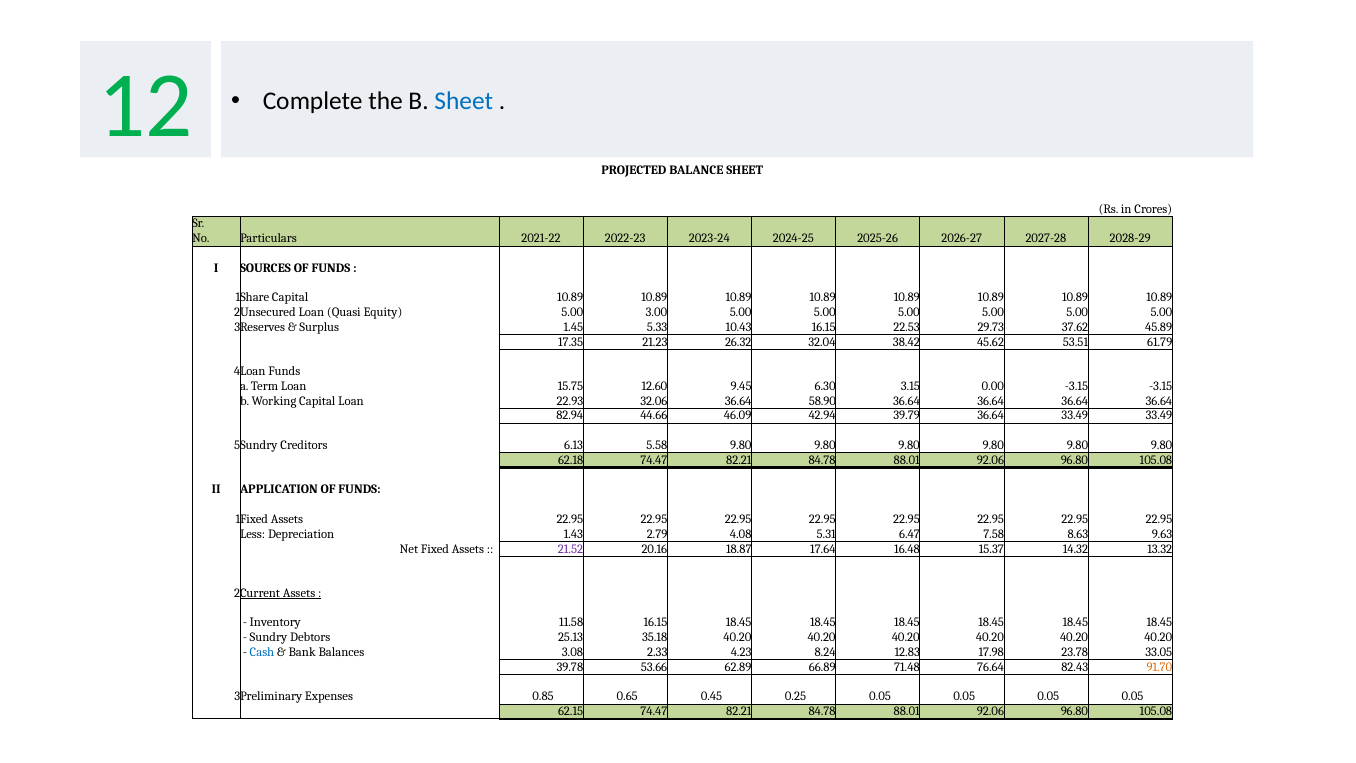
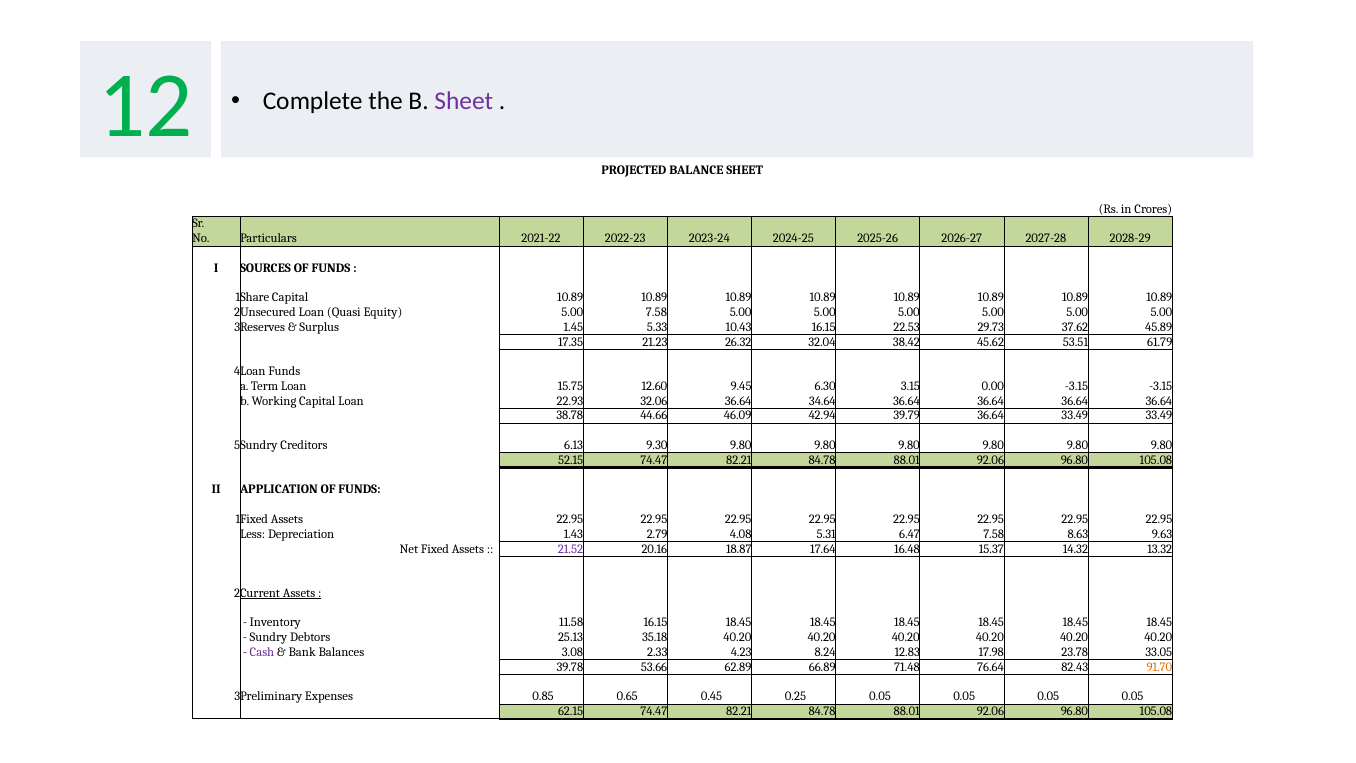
Sheet at (464, 101) colour: blue -> purple
5.00 3.00: 3.00 -> 7.58
58.90: 58.90 -> 34.64
82.94: 82.94 -> 38.78
5.58: 5.58 -> 9.30
62.18: 62.18 -> 52.15
Cash colour: blue -> purple
